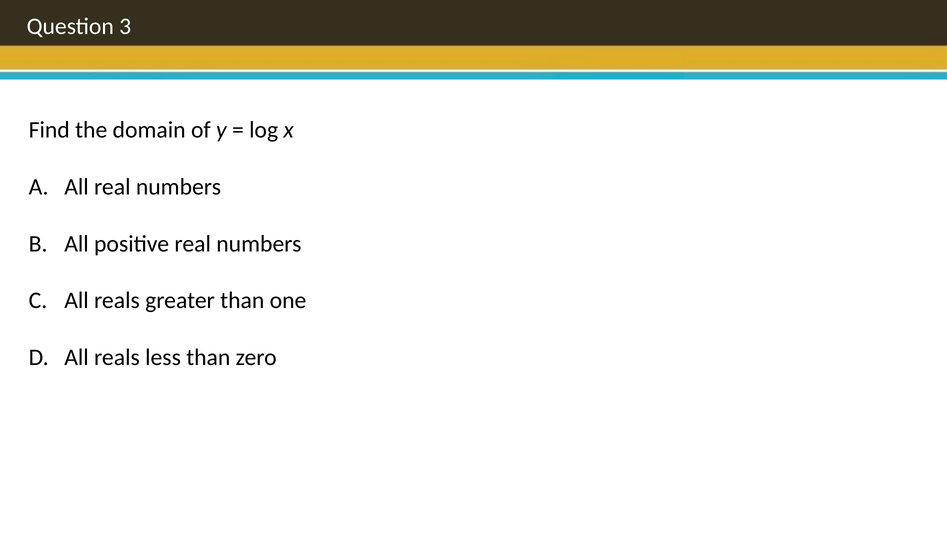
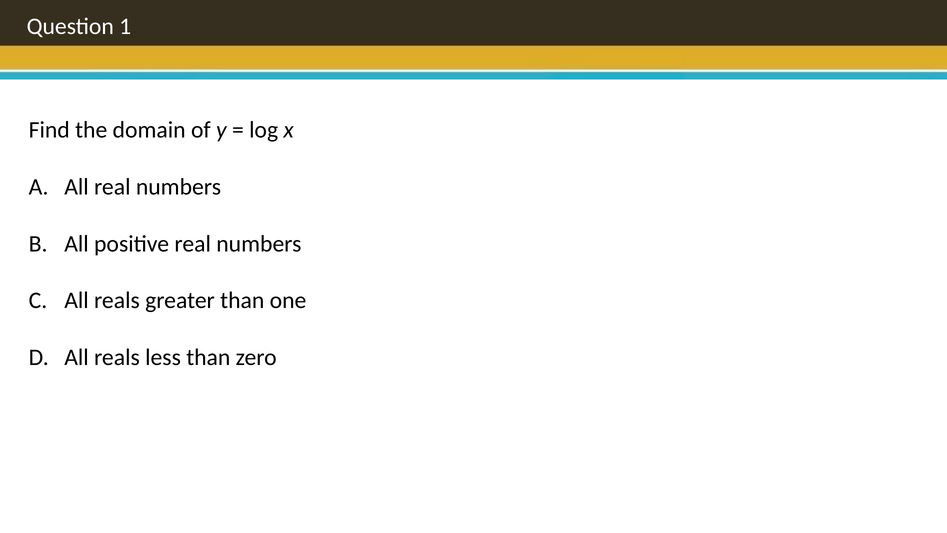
3: 3 -> 1
